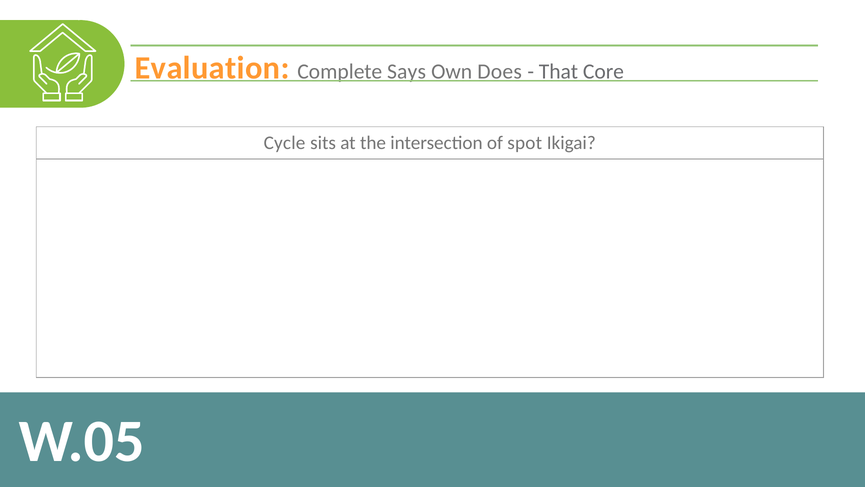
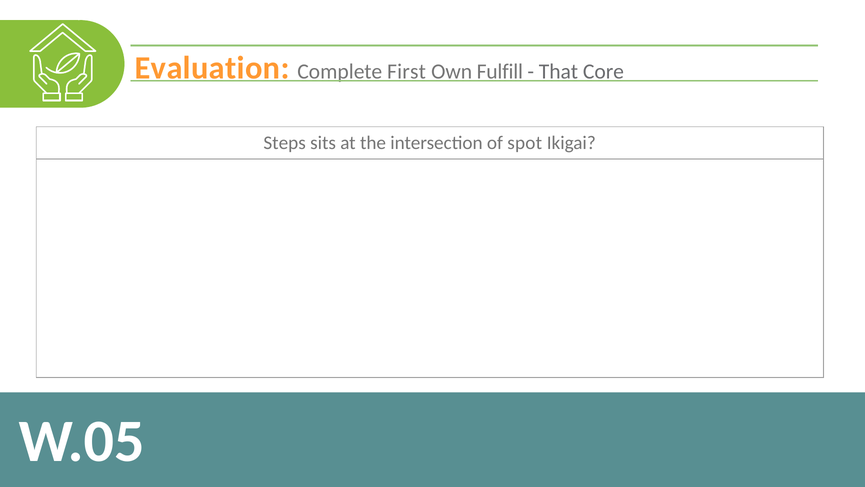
Says: Says -> First
Does: Does -> Fulfill
Cycle: Cycle -> Steps
